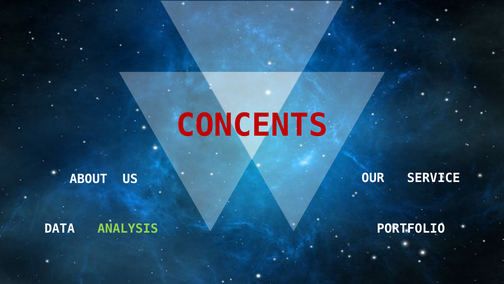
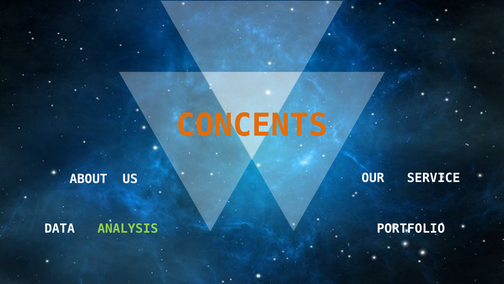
CONCENTS colour: red -> orange
